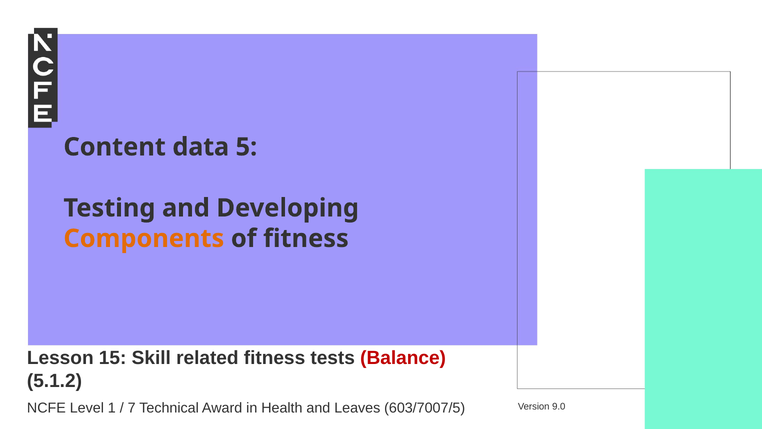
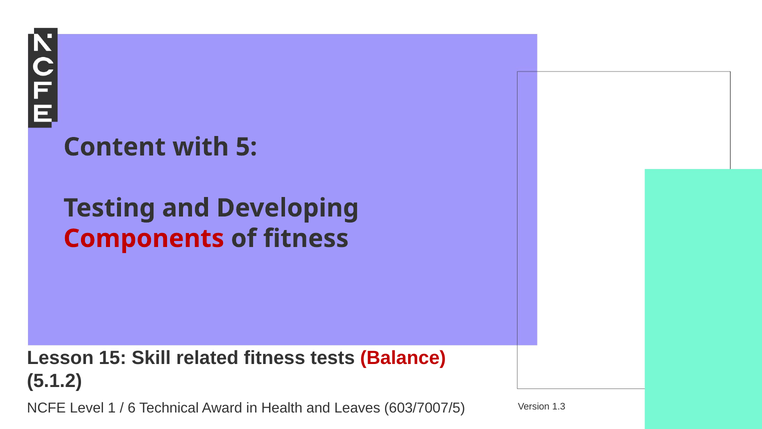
data: data -> with
Components colour: orange -> red
7: 7 -> 6
9.0: 9.0 -> 1.3
